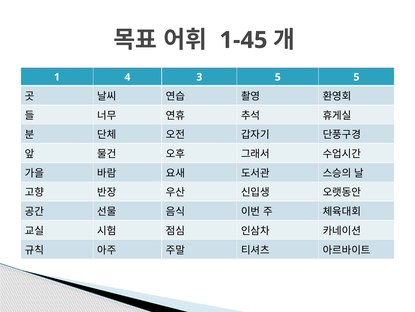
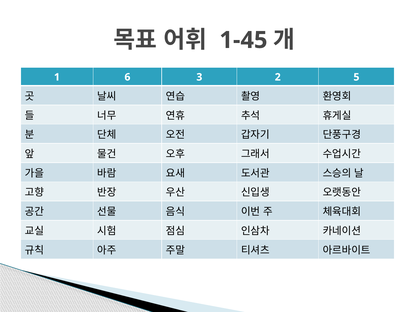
4: 4 -> 6
3 5: 5 -> 2
